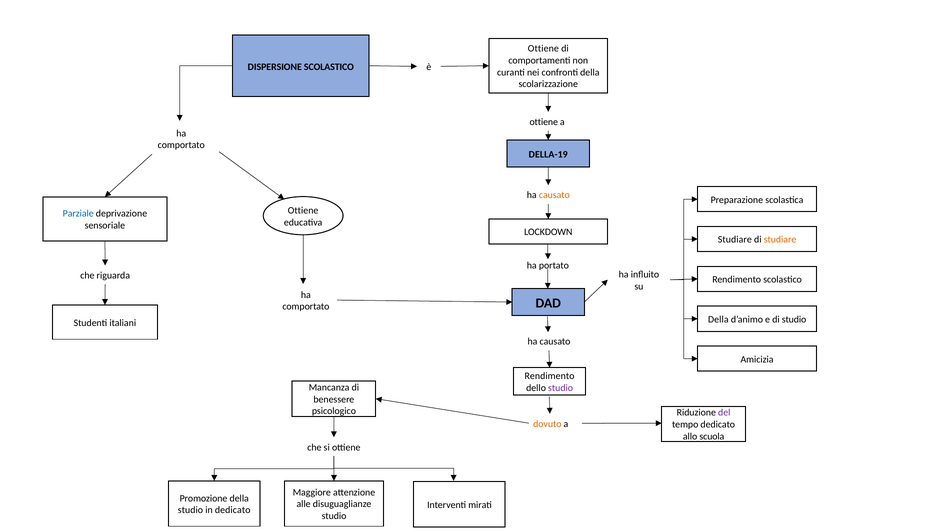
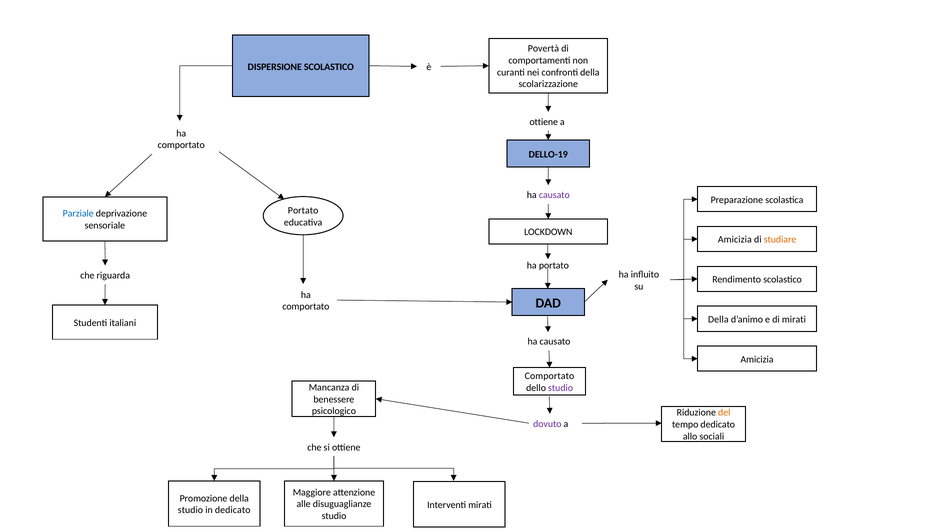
Ottiene at (543, 49): Ottiene -> Povertà
DELLA-19: DELLA-19 -> DELLO-19
causato at (554, 195) colour: orange -> purple
Ottiene at (303, 211): Ottiene -> Portato
Studiare at (735, 240): Studiare -> Amicizia
di studio: studio -> mirati
Rendimento at (549, 377): Rendimento -> Comportato
del colour: purple -> orange
dovuto colour: orange -> purple
scuola: scuola -> sociali
